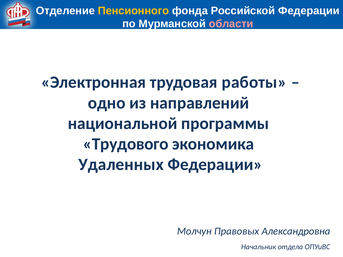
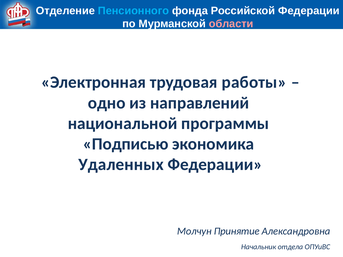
Пенсионного colour: yellow -> light blue
Трудового: Трудового -> Подписью
Правовых: Правовых -> Принятие
